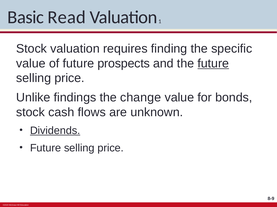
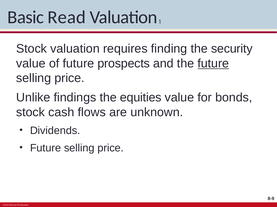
specific: specific -> security
change: change -> equities
Dividends underline: present -> none
